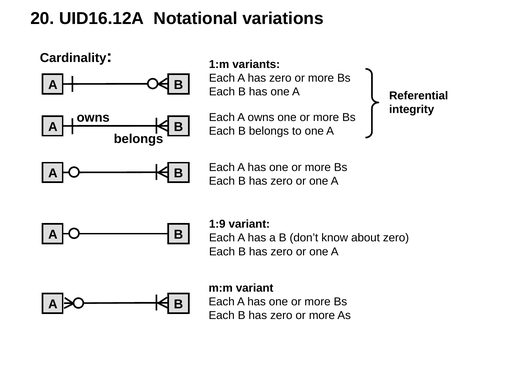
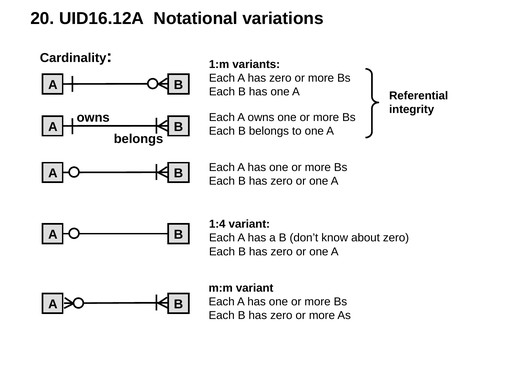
1:9: 1:9 -> 1:4
